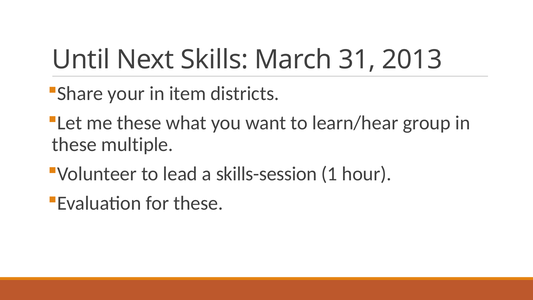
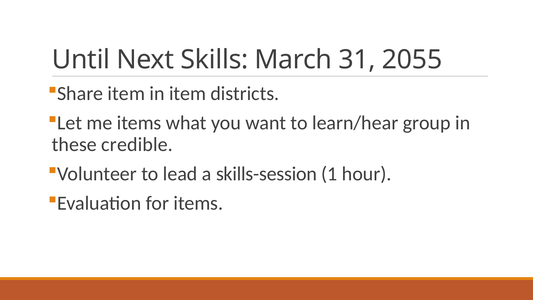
2013: 2013 -> 2055
Share your: your -> item
me these: these -> items
multiple: multiple -> credible
for these: these -> items
